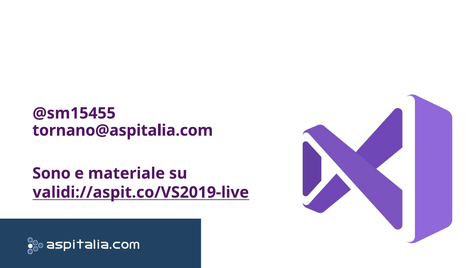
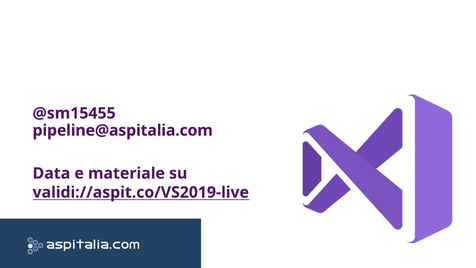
tornano@aspitalia.com: tornano@aspitalia.com -> pipeline@aspitalia.com
Sono: Sono -> Data
